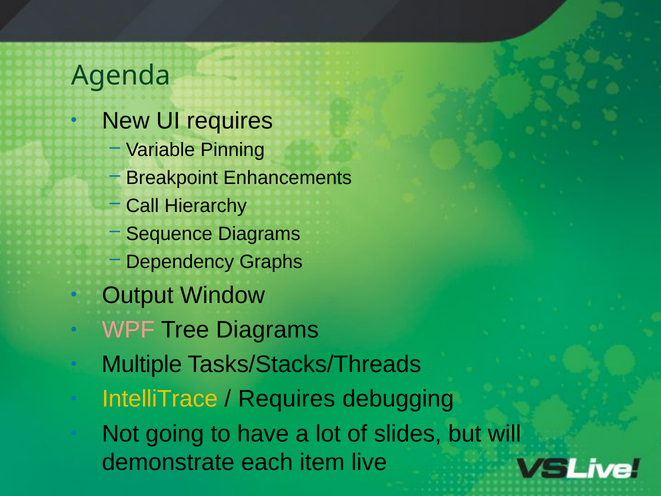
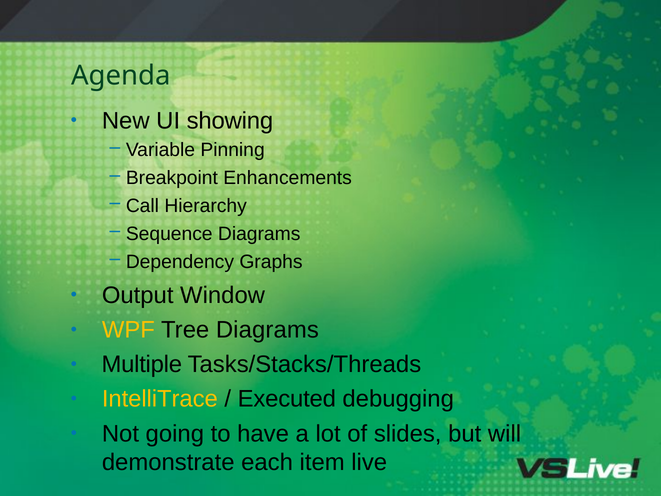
UI requires: requires -> showing
WPF colour: pink -> yellow
Requires at (287, 399): Requires -> Executed
